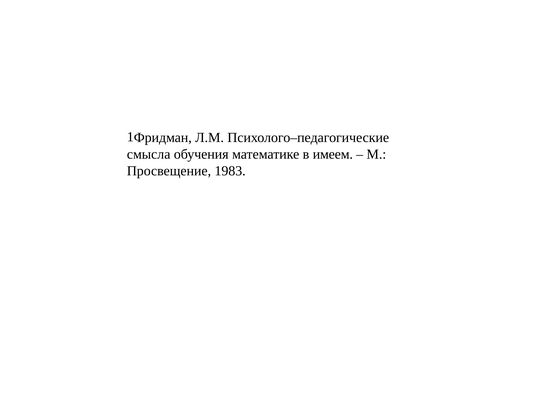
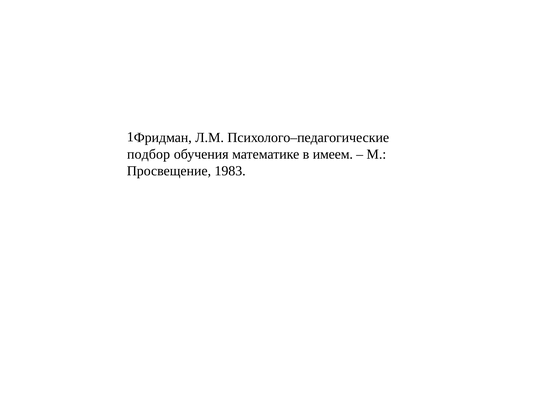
смысла: смысла -> подбор
